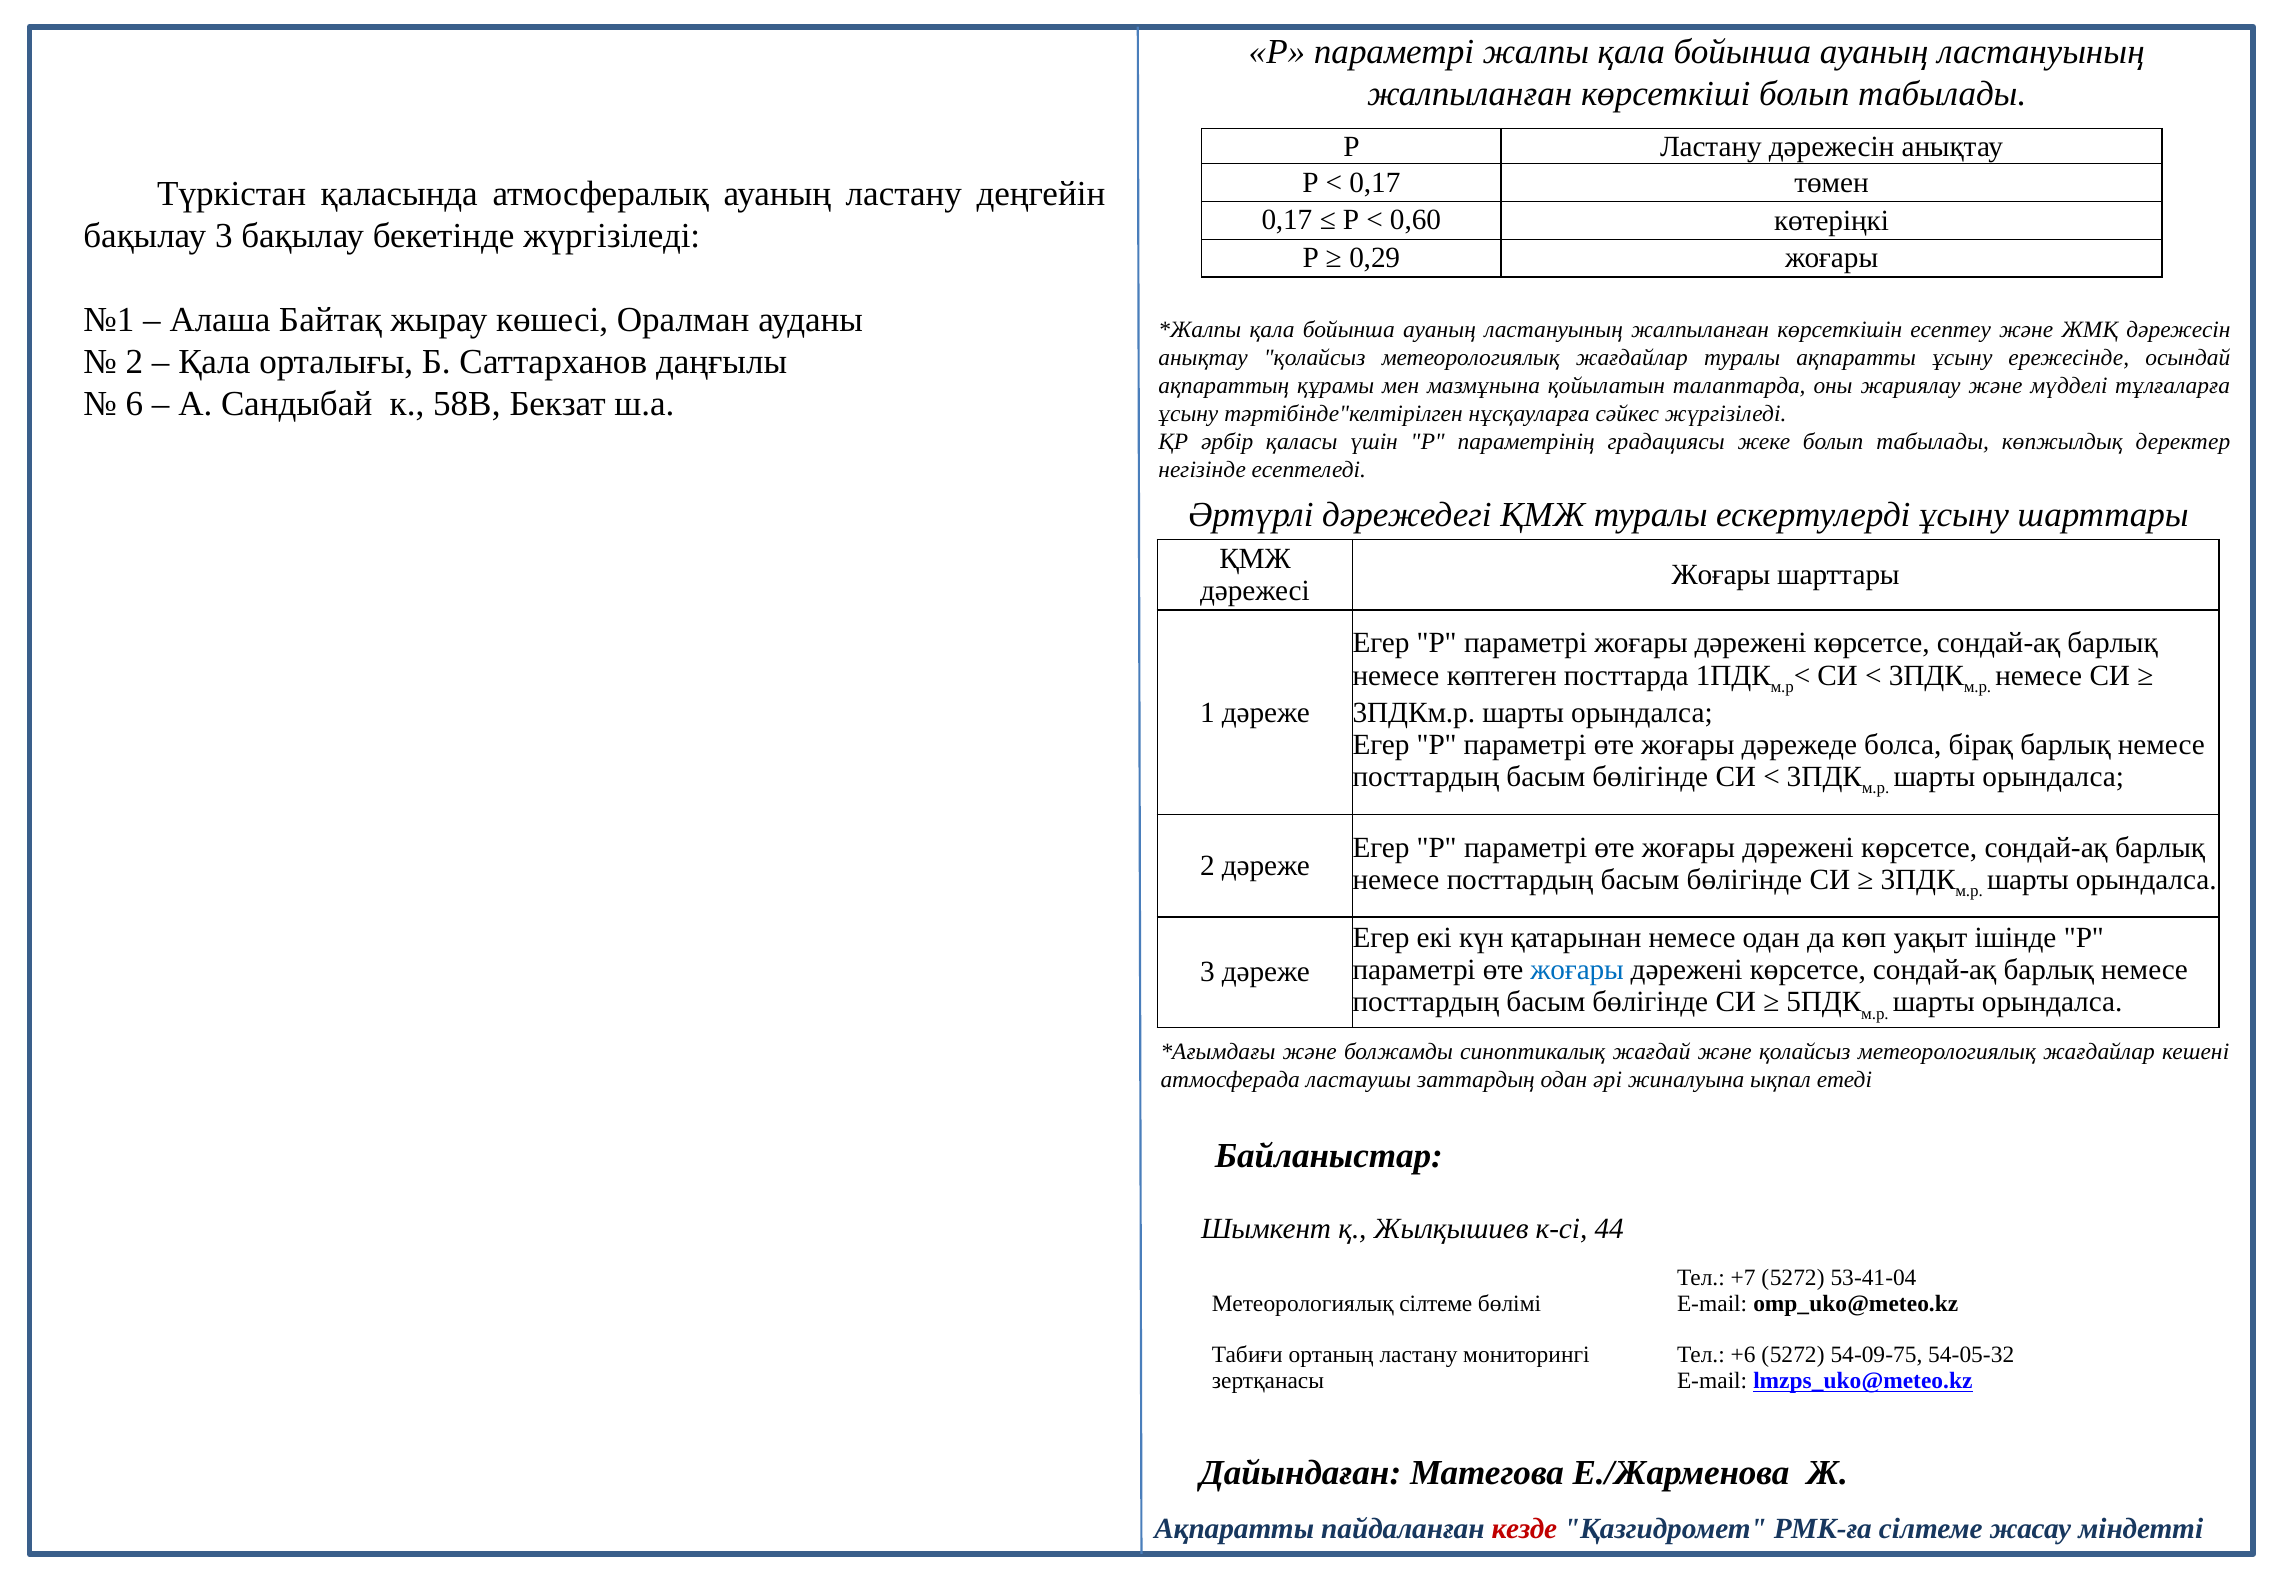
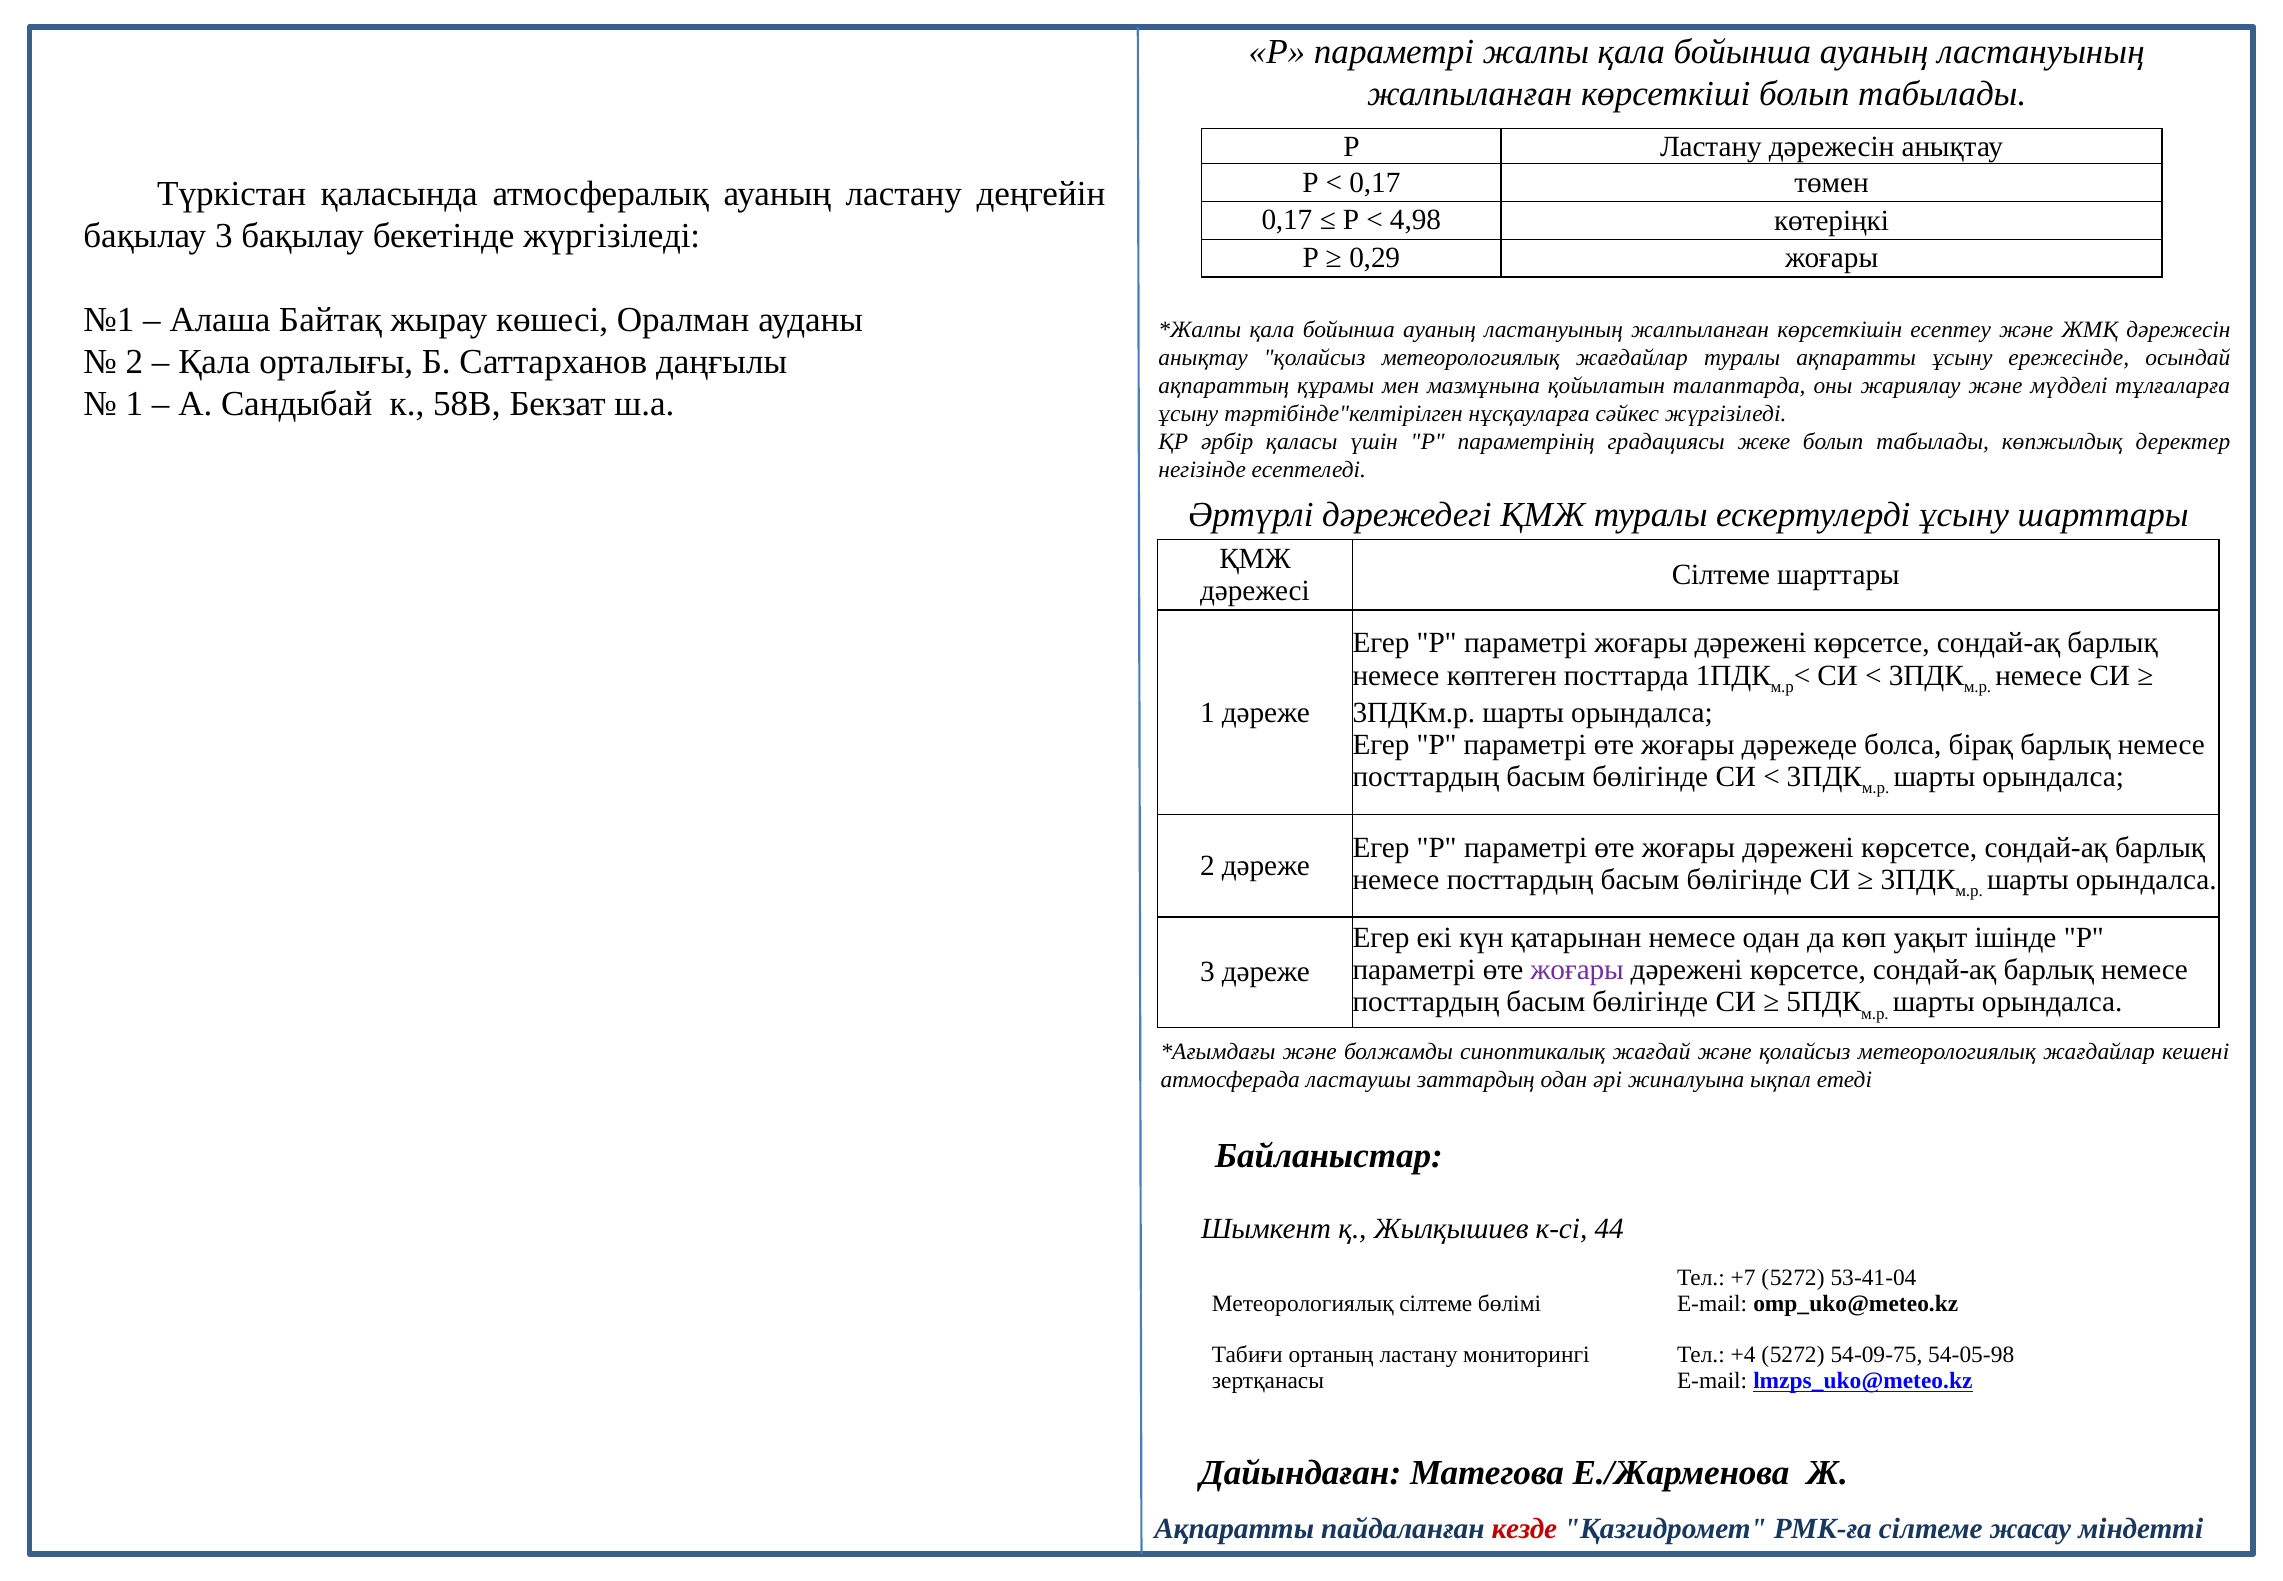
0,60: 0,60 -> 4,98
6 at (134, 404): 6 -> 1
Жоғары at (1721, 575): Жоғары -> Сілтеме
жоғары at (1577, 970) colour: blue -> purple
+6: +6 -> +4
54-05-32: 54-05-32 -> 54-05-98
